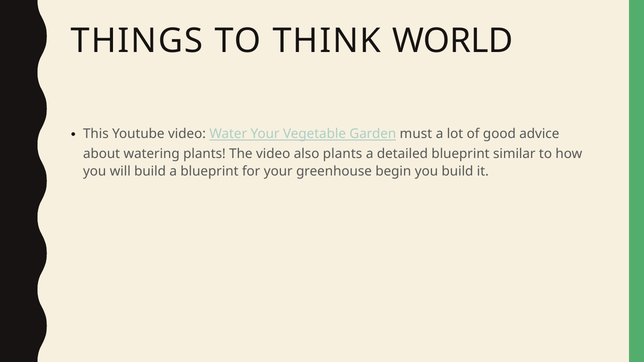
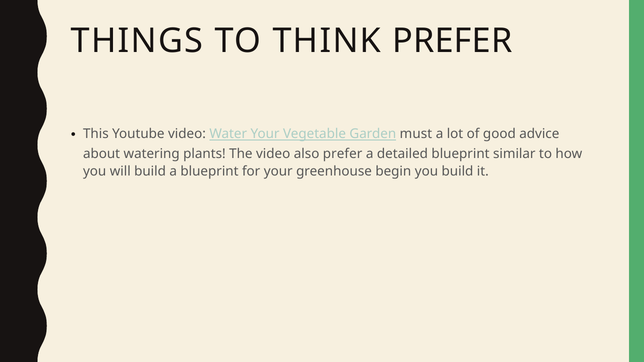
THINK WORLD: WORLD -> PREFER
also plants: plants -> prefer
